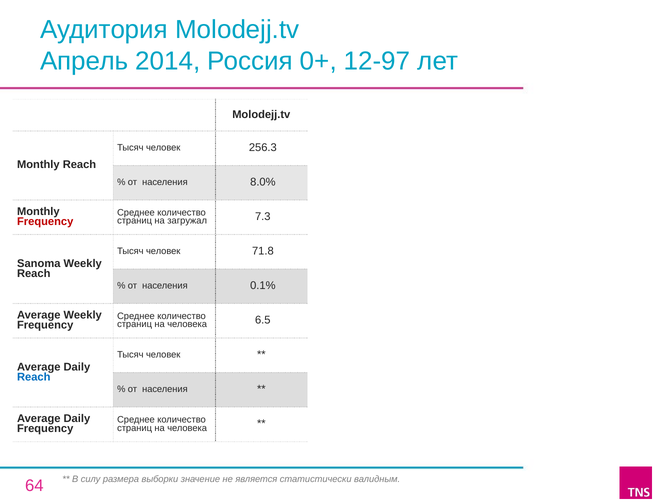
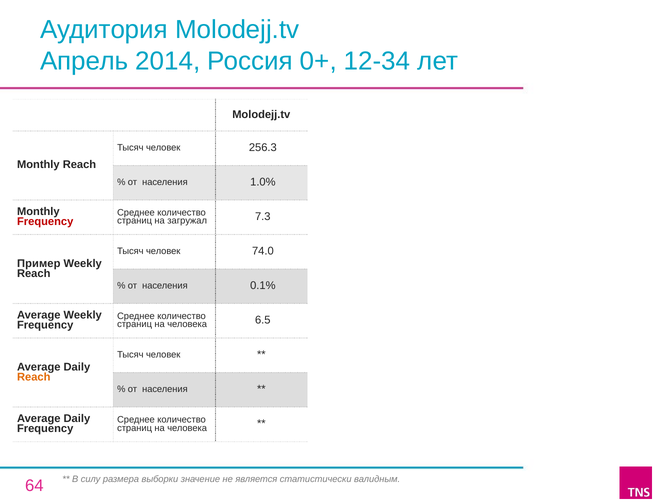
12-97: 12-97 -> 12-34
8.0%: 8.0% -> 1.0%
71.8: 71.8 -> 74.0
Sanoma: Sanoma -> Пример
Reach at (34, 377) colour: blue -> orange
